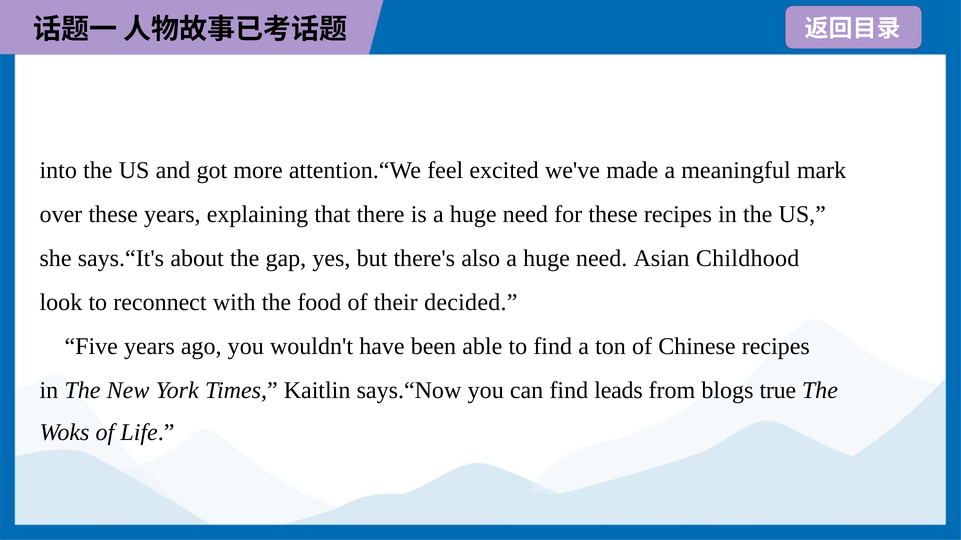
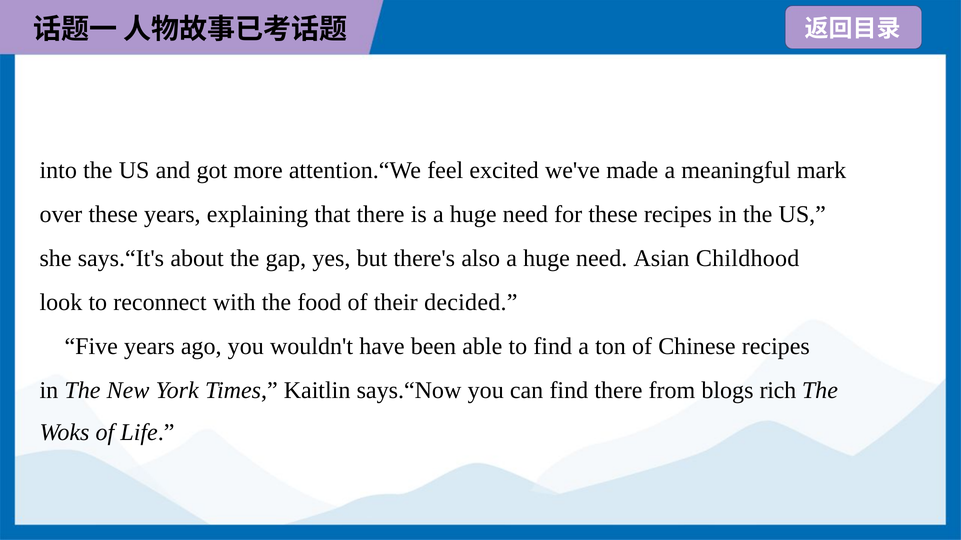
find leads: leads -> there
true: true -> rich
